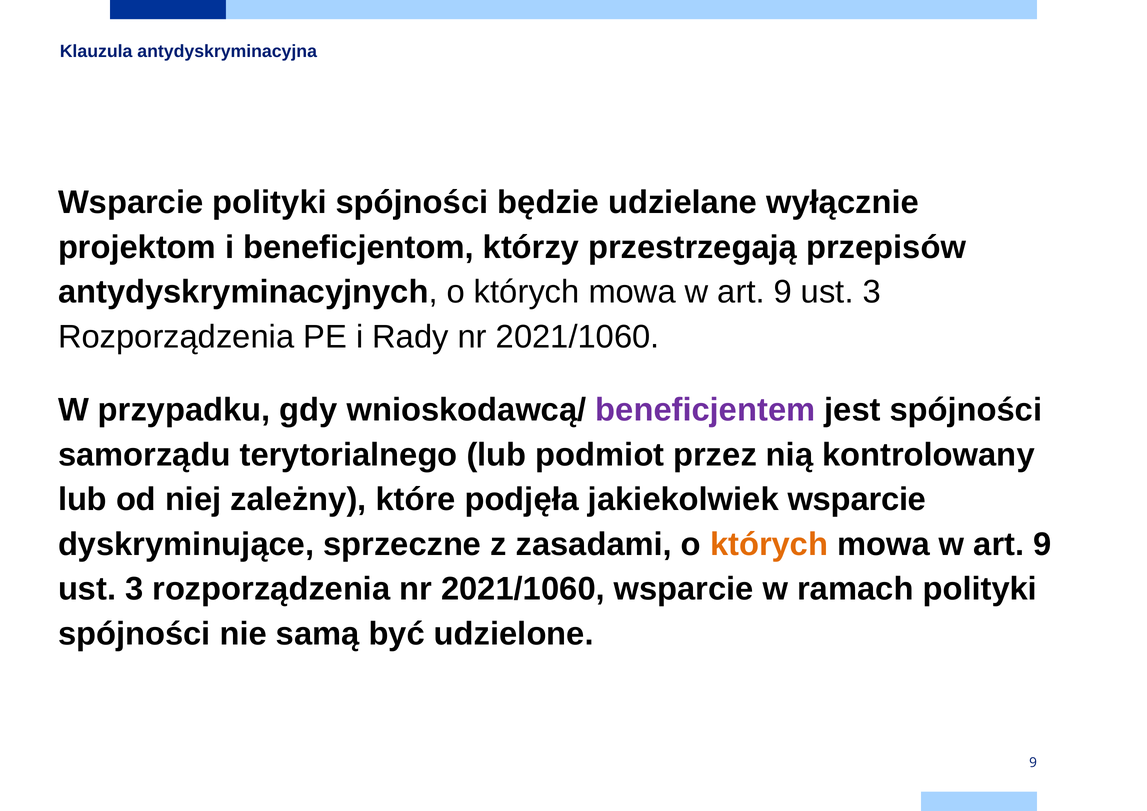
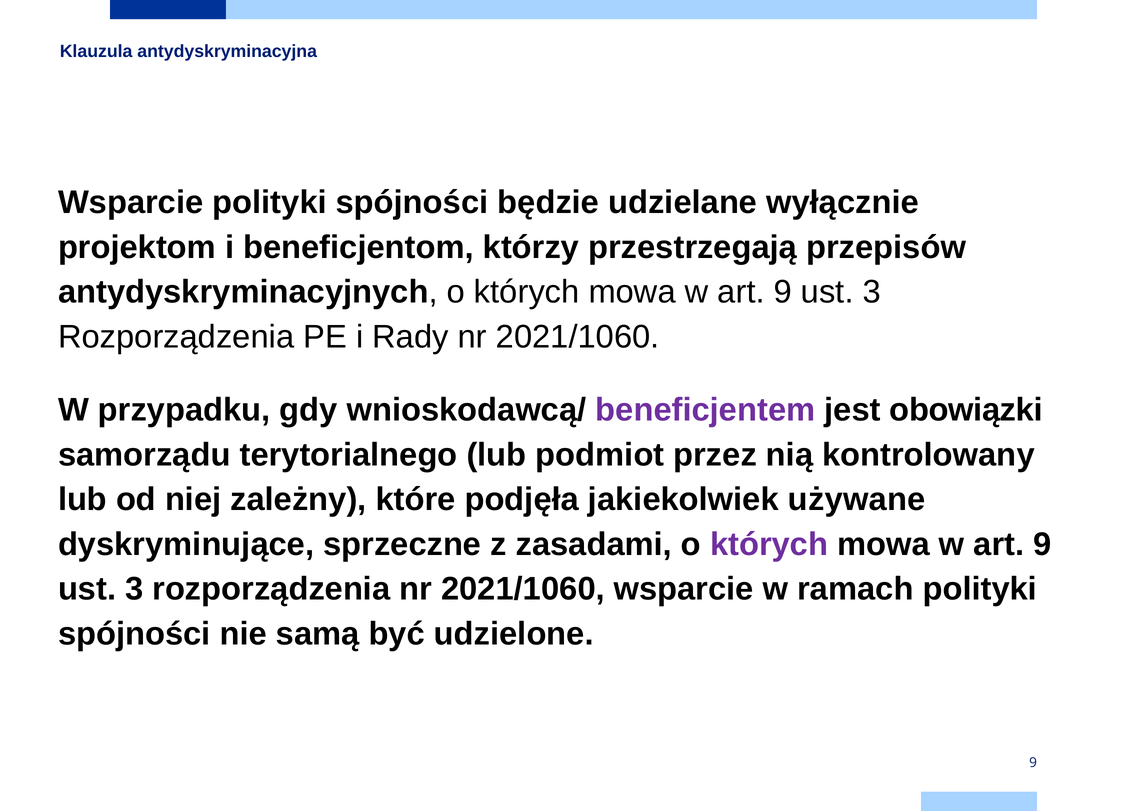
jest spójności: spójności -> obowiązki
jakiekolwiek wsparcie: wsparcie -> używane
których at (769, 544) colour: orange -> purple
